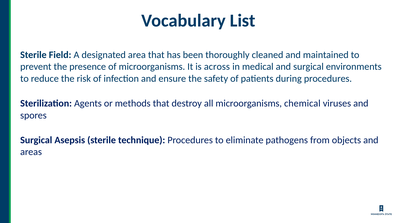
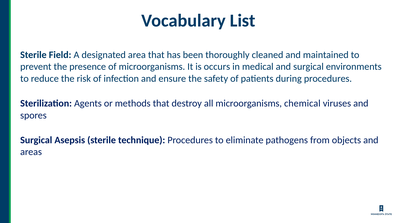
across: across -> occurs
